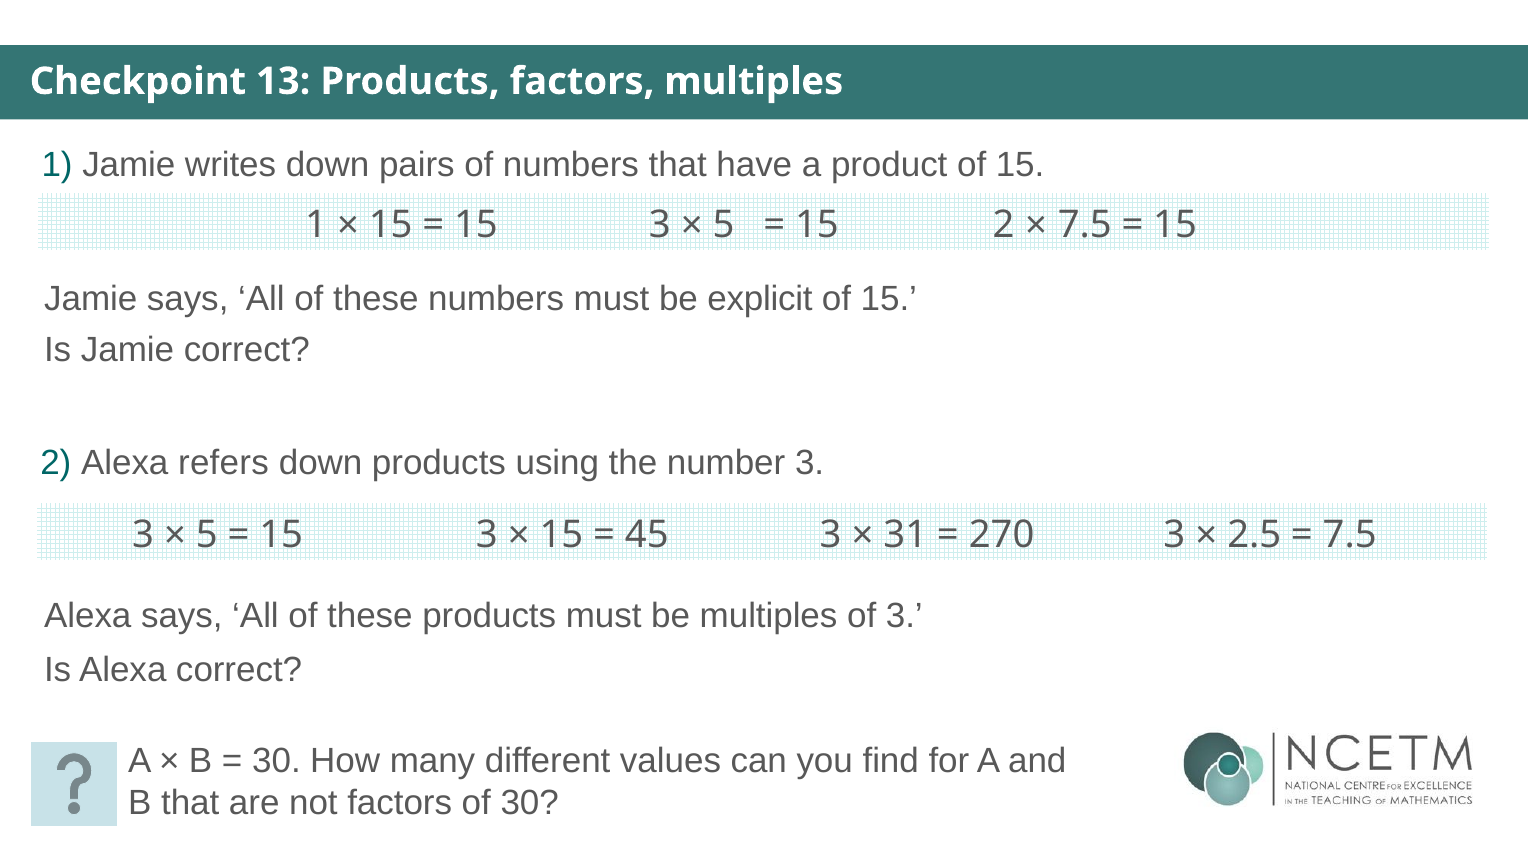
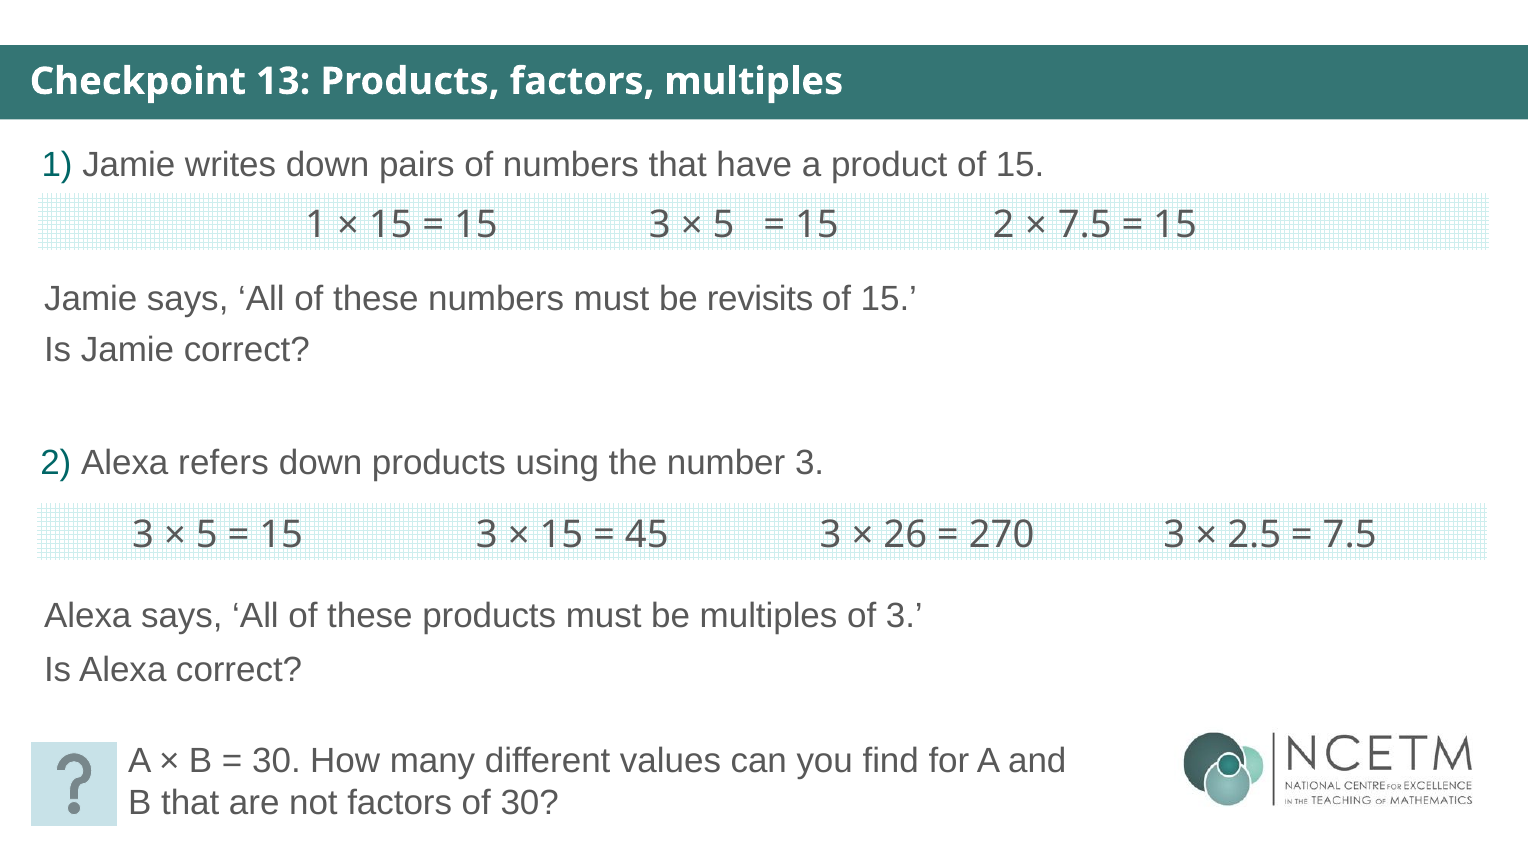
explicit: explicit -> revisits
31: 31 -> 26
